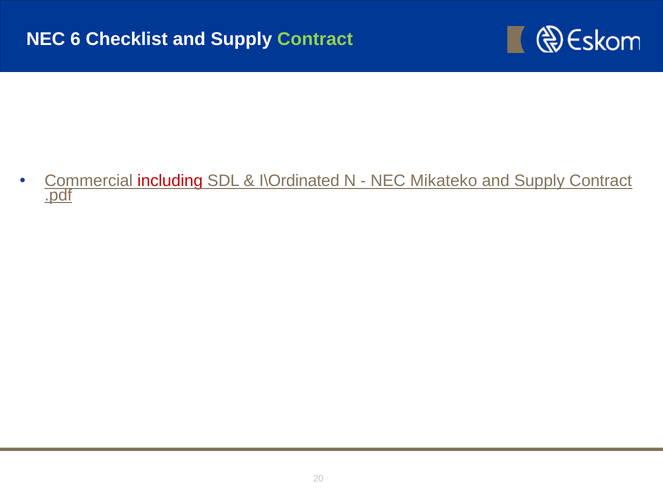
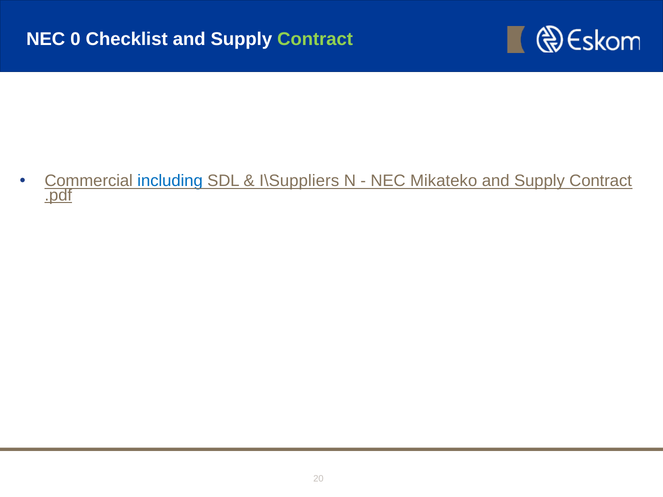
6: 6 -> 0
including colour: red -> blue
I\Ordinated: I\Ordinated -> I\Suppliers
